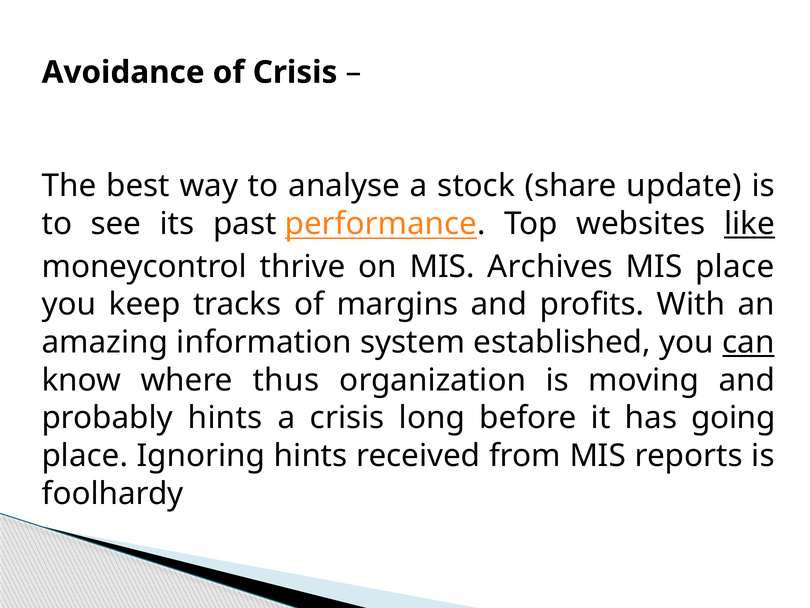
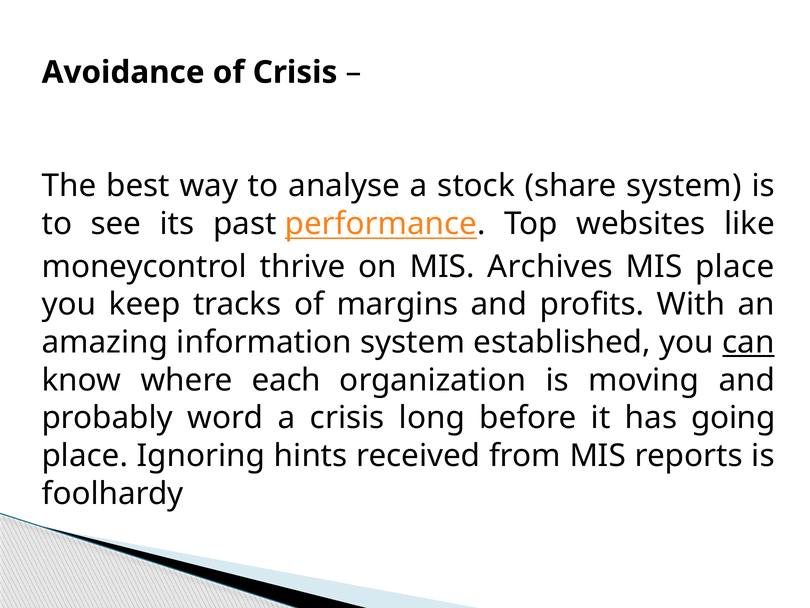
share update: update -> system
like underline: present -> none
thus: thus -> each
probably hints: hints -> word
